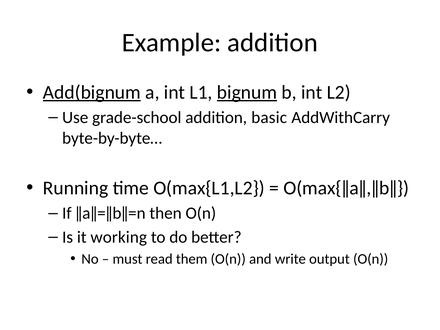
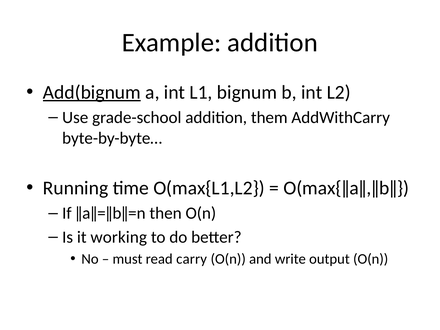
bignum underline: present -> none
basic: basic -> them
them: them -> carry
